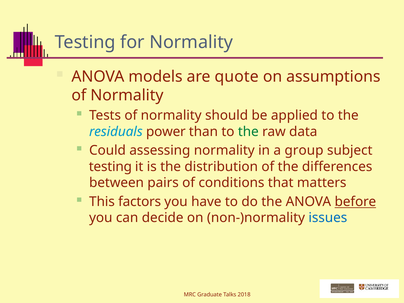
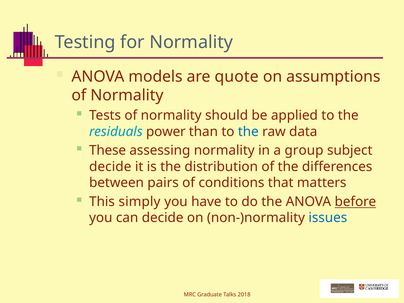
the at (248, 132) colour: green -> blue
Could: Could -> These
testing at (110, 167): testing -> decide
factors: factors -> simply
